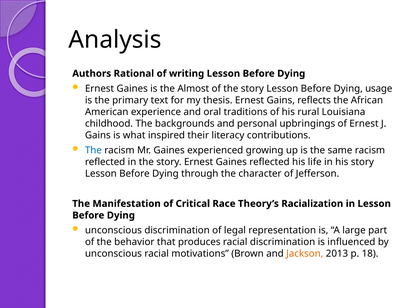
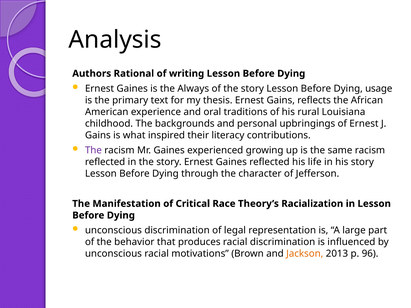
Almost: Almost -> Always
The at (93, 150) colour: blue -> purple
18: 18 -> 96
